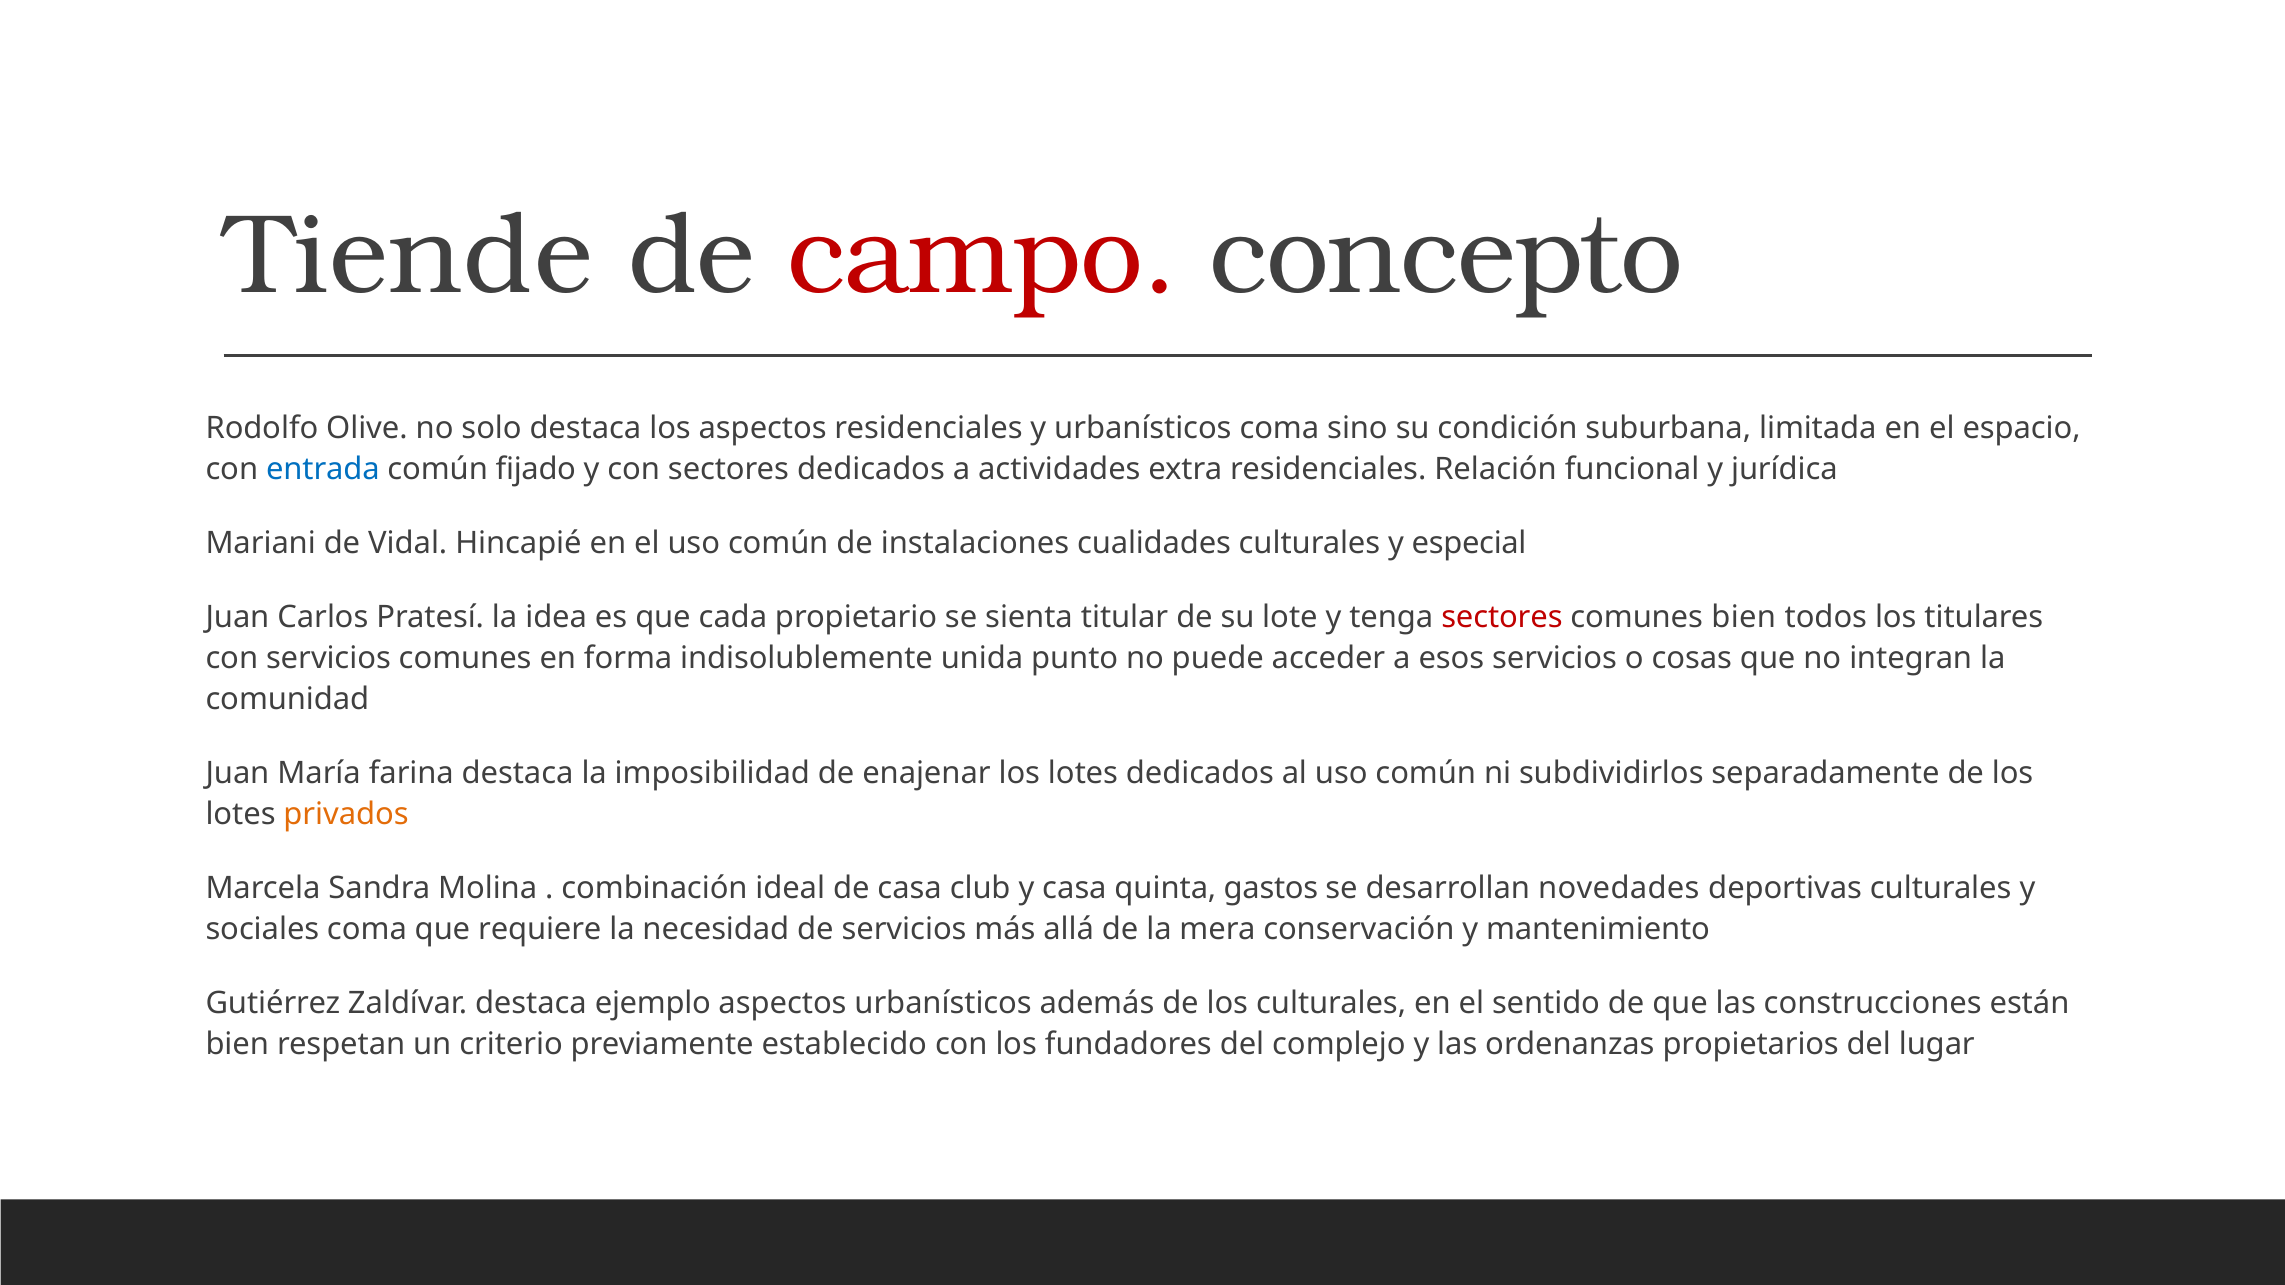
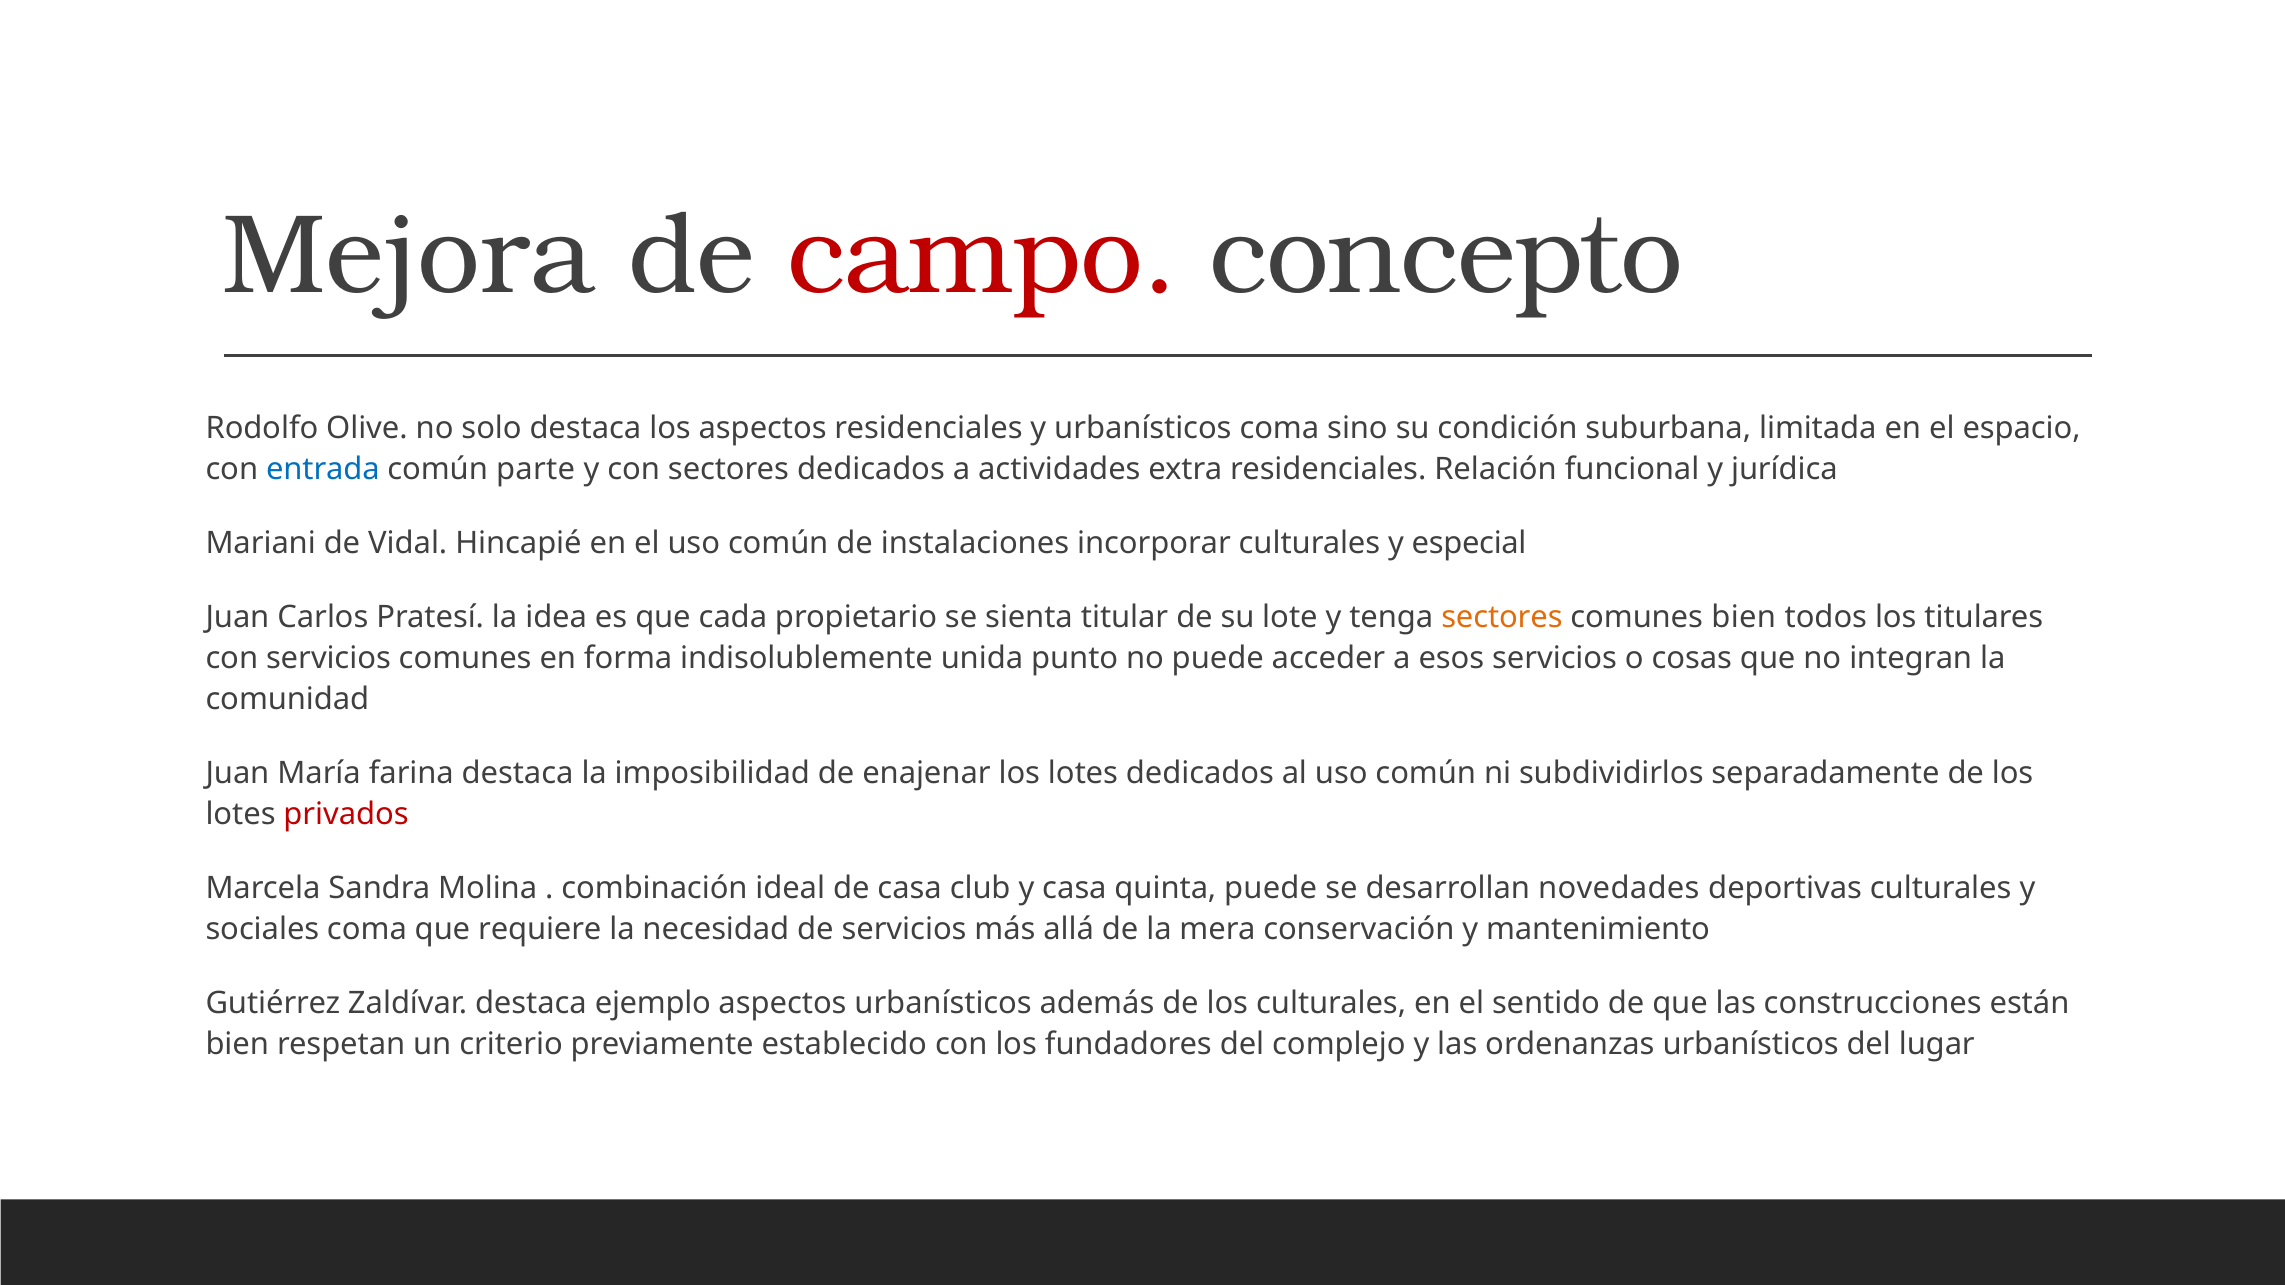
Tiende: Tiende -> Mejora
fijado: fijado -> parte
cualidades: cualidades -> incorporar
sectores at (1502, 617) colour: red -> orange
privados colour: orange -> red
quinta gastos: gastos -> puede
ordenanzas propietarios: propietarios -> urbanísticos
